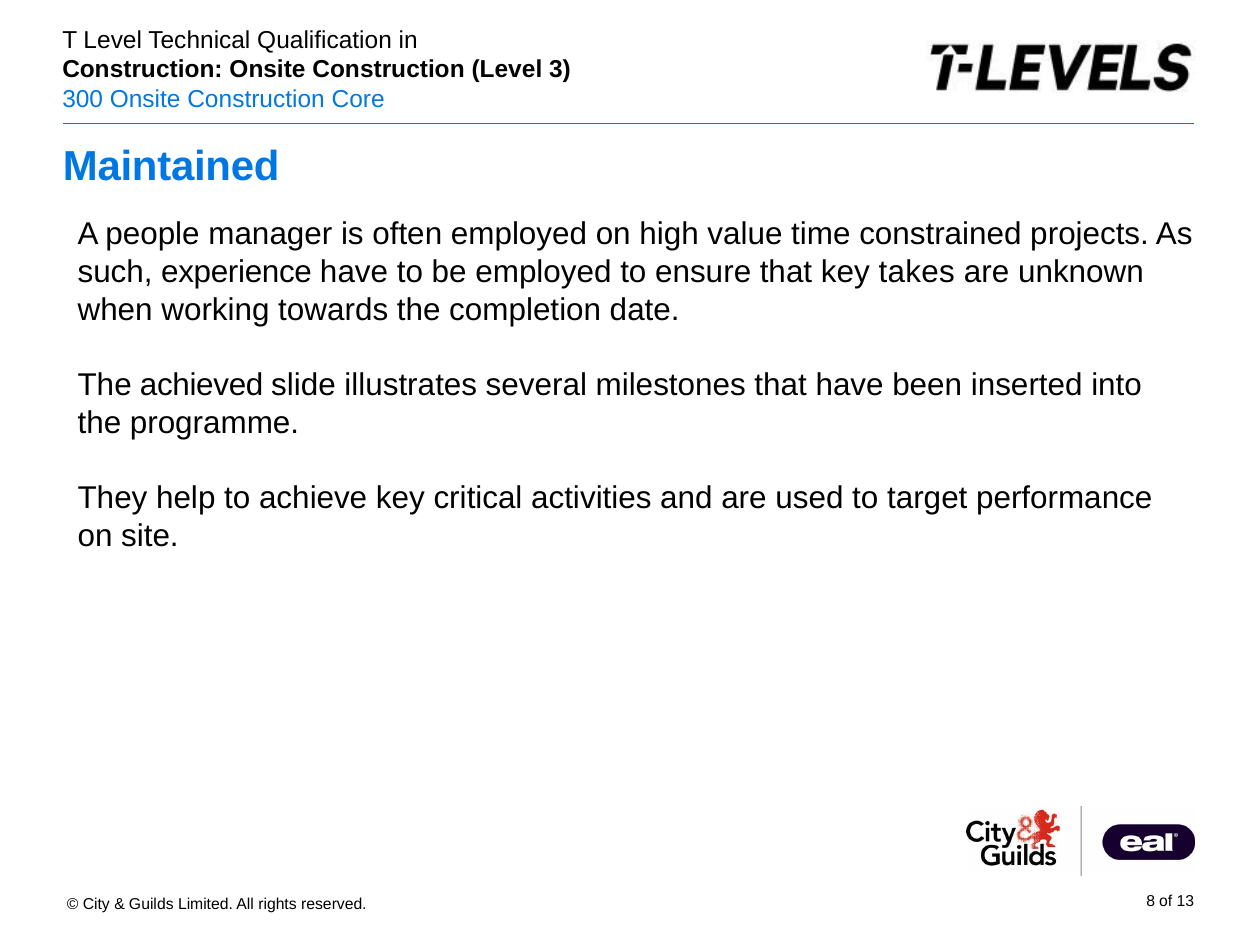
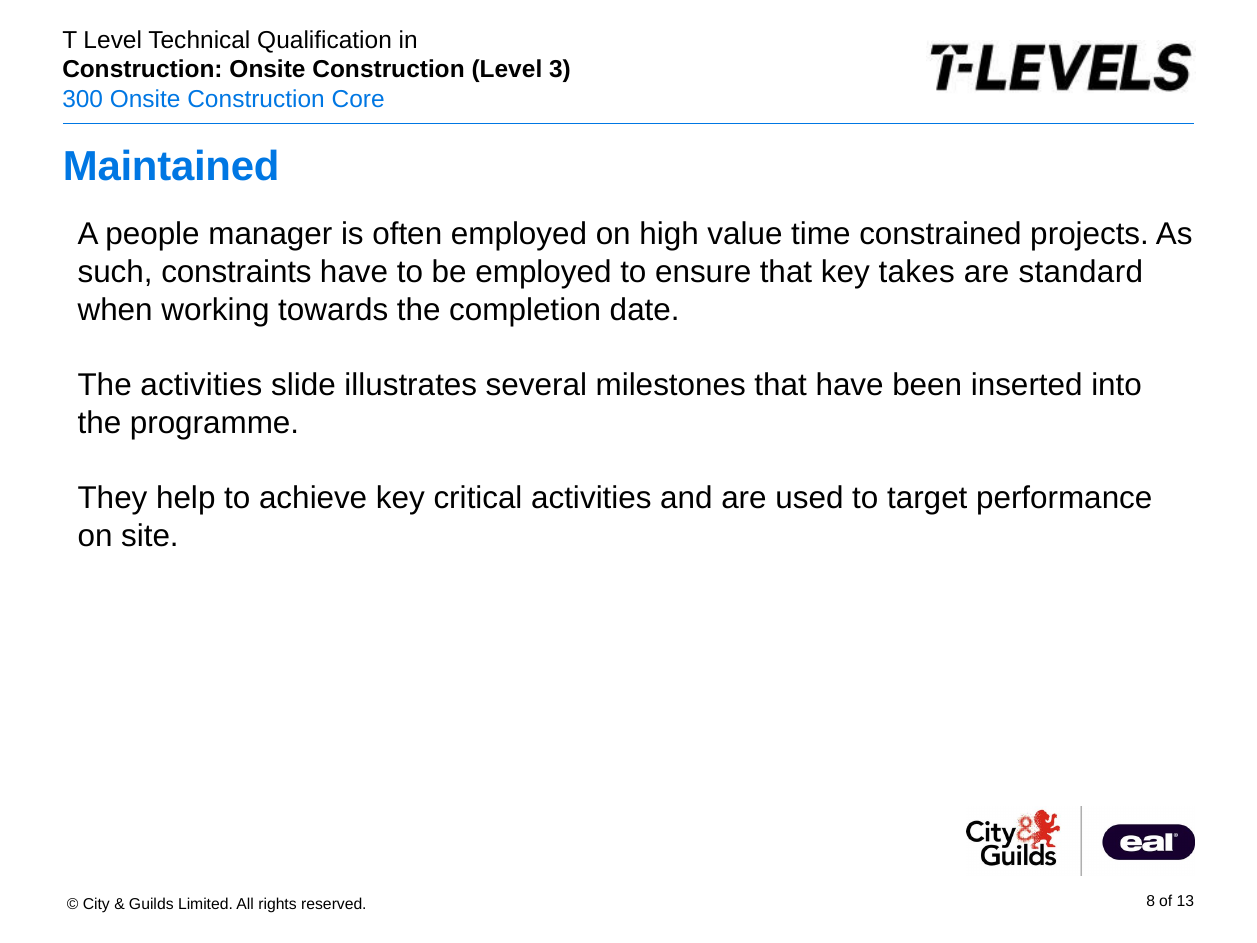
experience: experience -> constraints
unknown: unknown -> standard
The achieved: achieved -> activities
